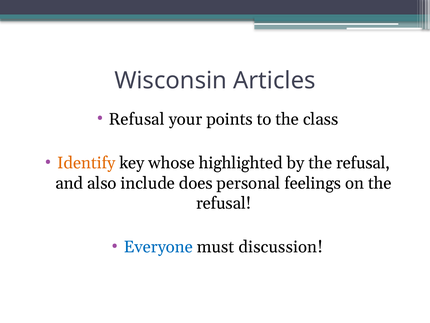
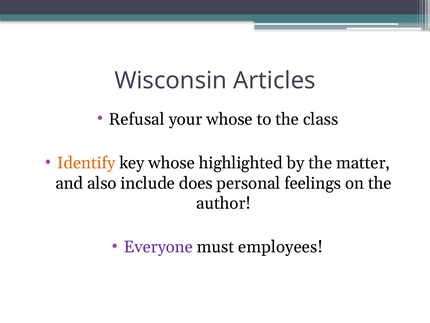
your points: points -> whose
by the refusal: refusal -> matter
refusal at (224, 203): refusal -> author
Everyone colour: blue -> purple
discussion: discussion -> employees
